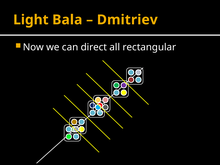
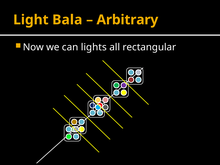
Dmitriev: Dmitriev -> Arbitrary
direct: direct -> lights
